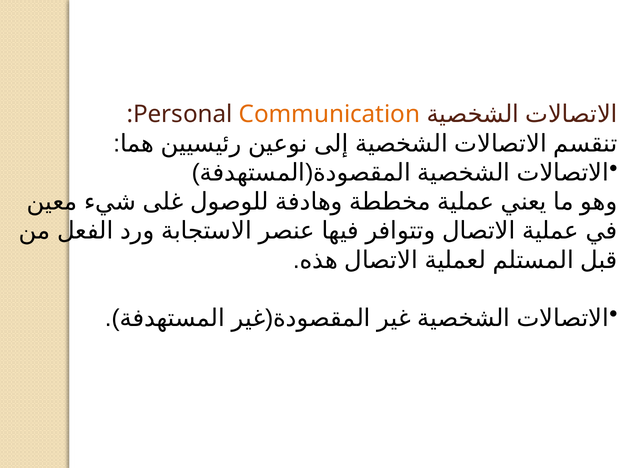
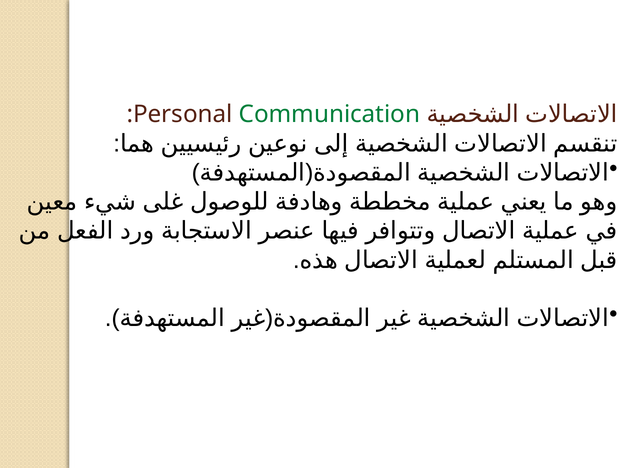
Communication colour: orange -> green
